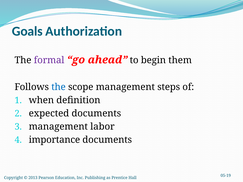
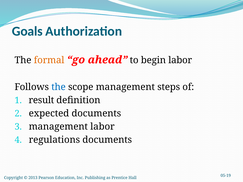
formal colour: purple -> orange
begin them: them -> labor
when: when -> result
importance: importance -> regulations
